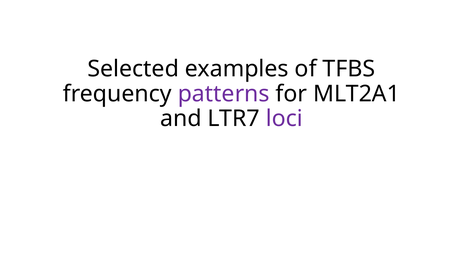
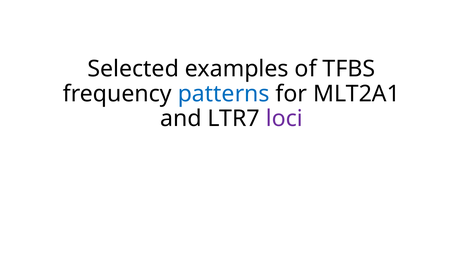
patterns colour: purple -> blue
